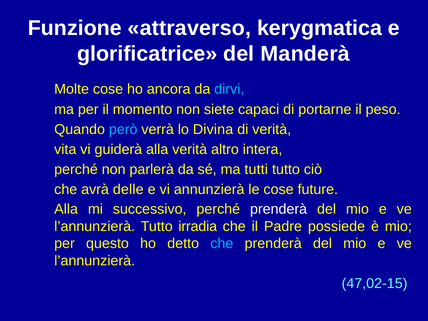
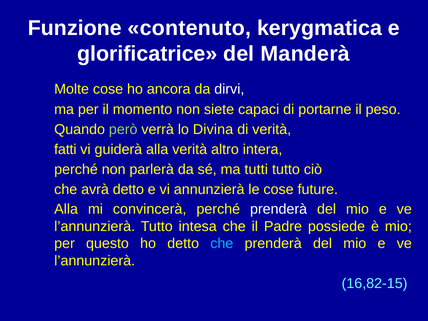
attraverso: attraverso -> contenuto
dirvi colour: light blue -> white
però colour: light blue -> light green
vita: vita -> fatti
avrà delle: delle -> detto
successivo: successivo -> convincerà
irradia: irradia -> intesa
47,02-15: 47,02-15 -> 16,82-15
